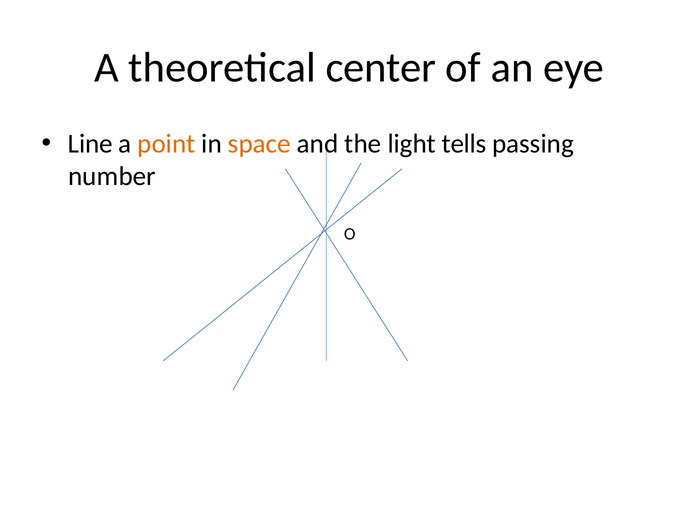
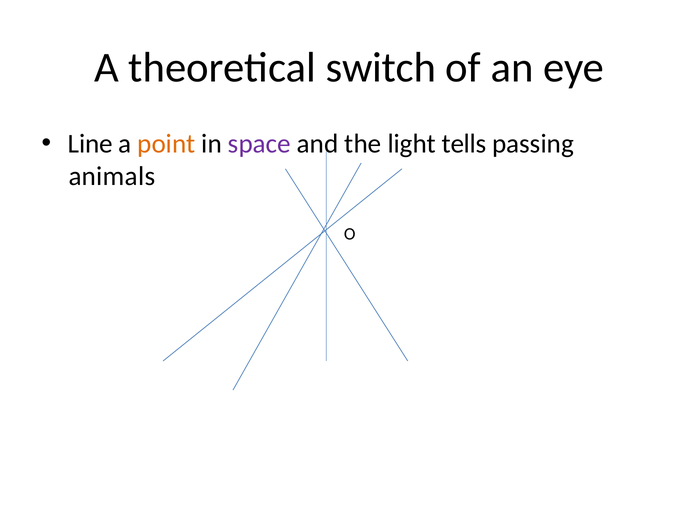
center: center -> switch
space colour: orange -> purple
number: number -> animals
